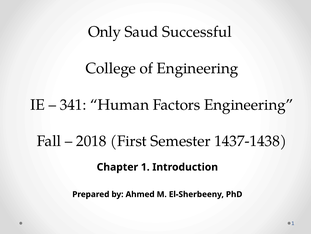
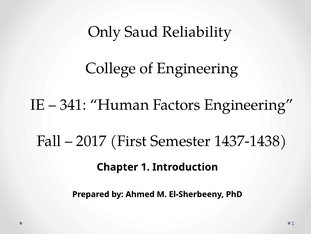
Successful: Successful -> Reliability
2018: 2018 -> 2017
